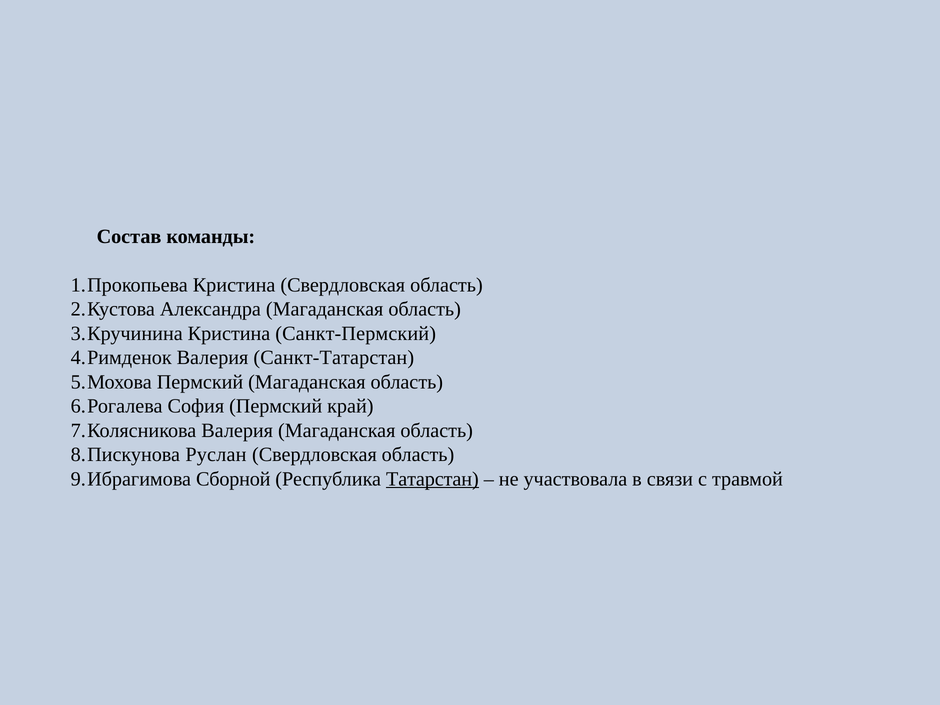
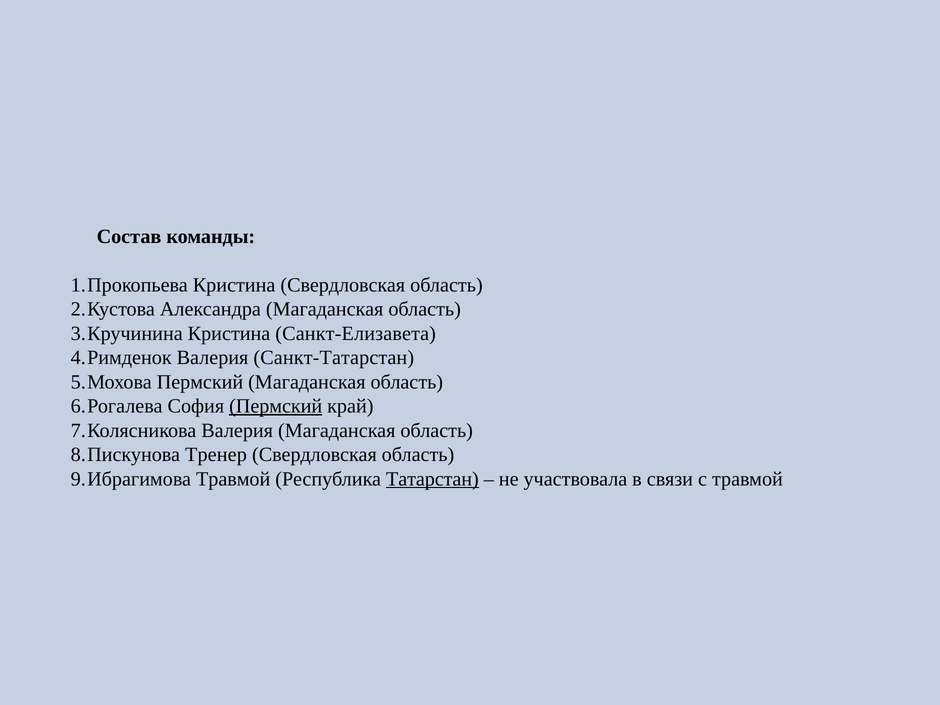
Санкт-Пермский: Санкт-Пермский -> Санкт-Елизавета
Пермский at (276, 406) underline: none -> present
Руслан: Руслан -> Тренер
Сборной at (233, 479): Сборной -> Травмой
